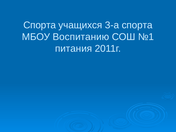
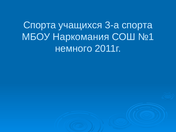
Воспитанию: Воспитанию -> Наркомания
питания: питания -> немного
